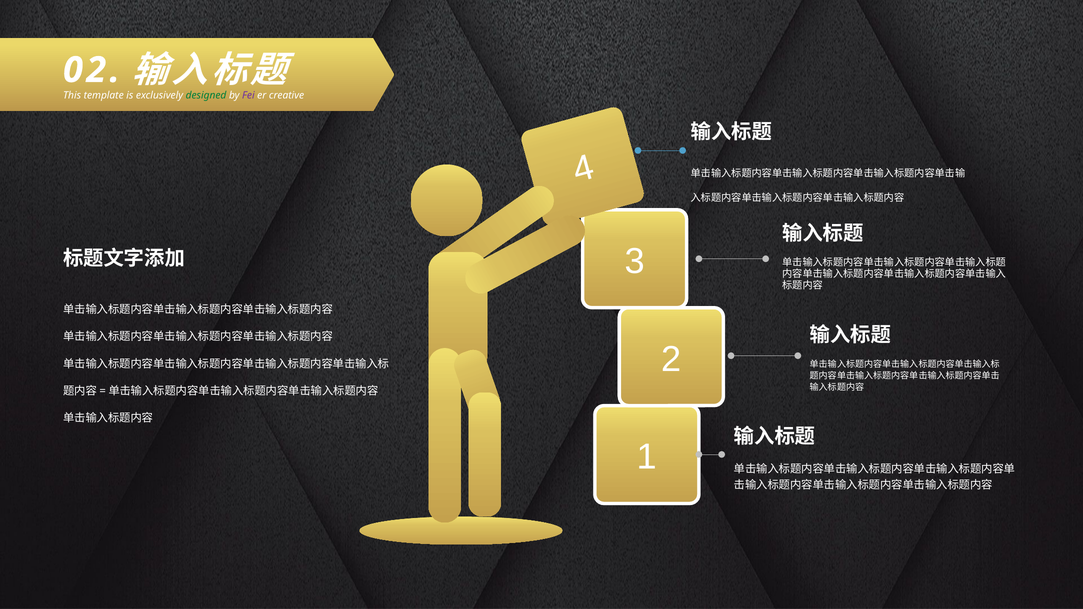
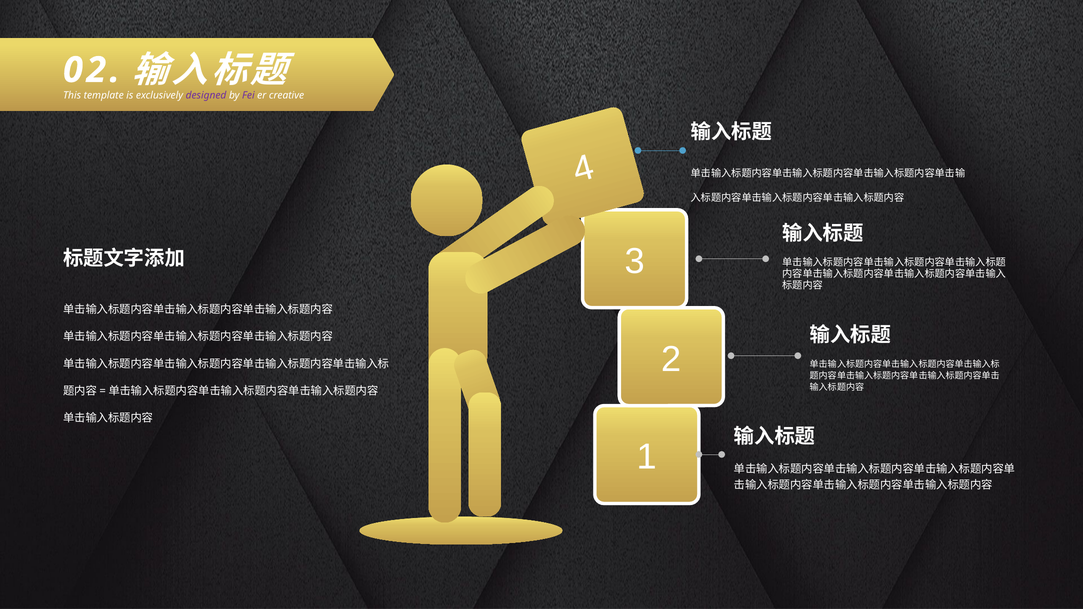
designed colour: green -> purple
